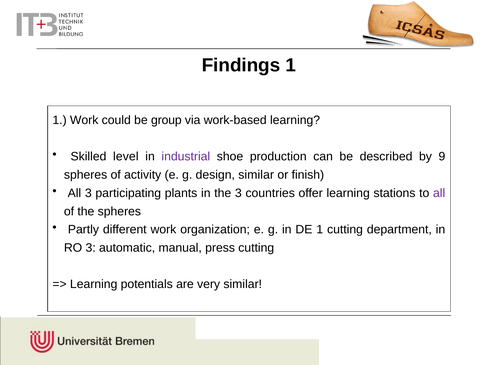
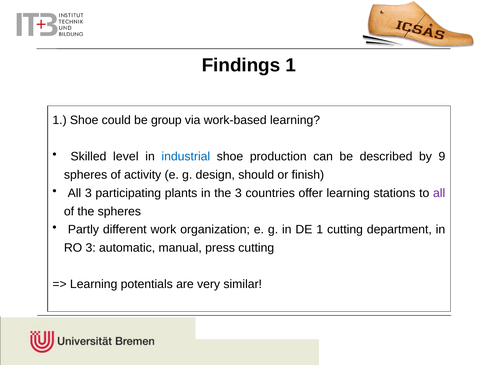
1 Work: Work -> Shoe
industrial colour: purple -> blue
design similar: similar -> should
